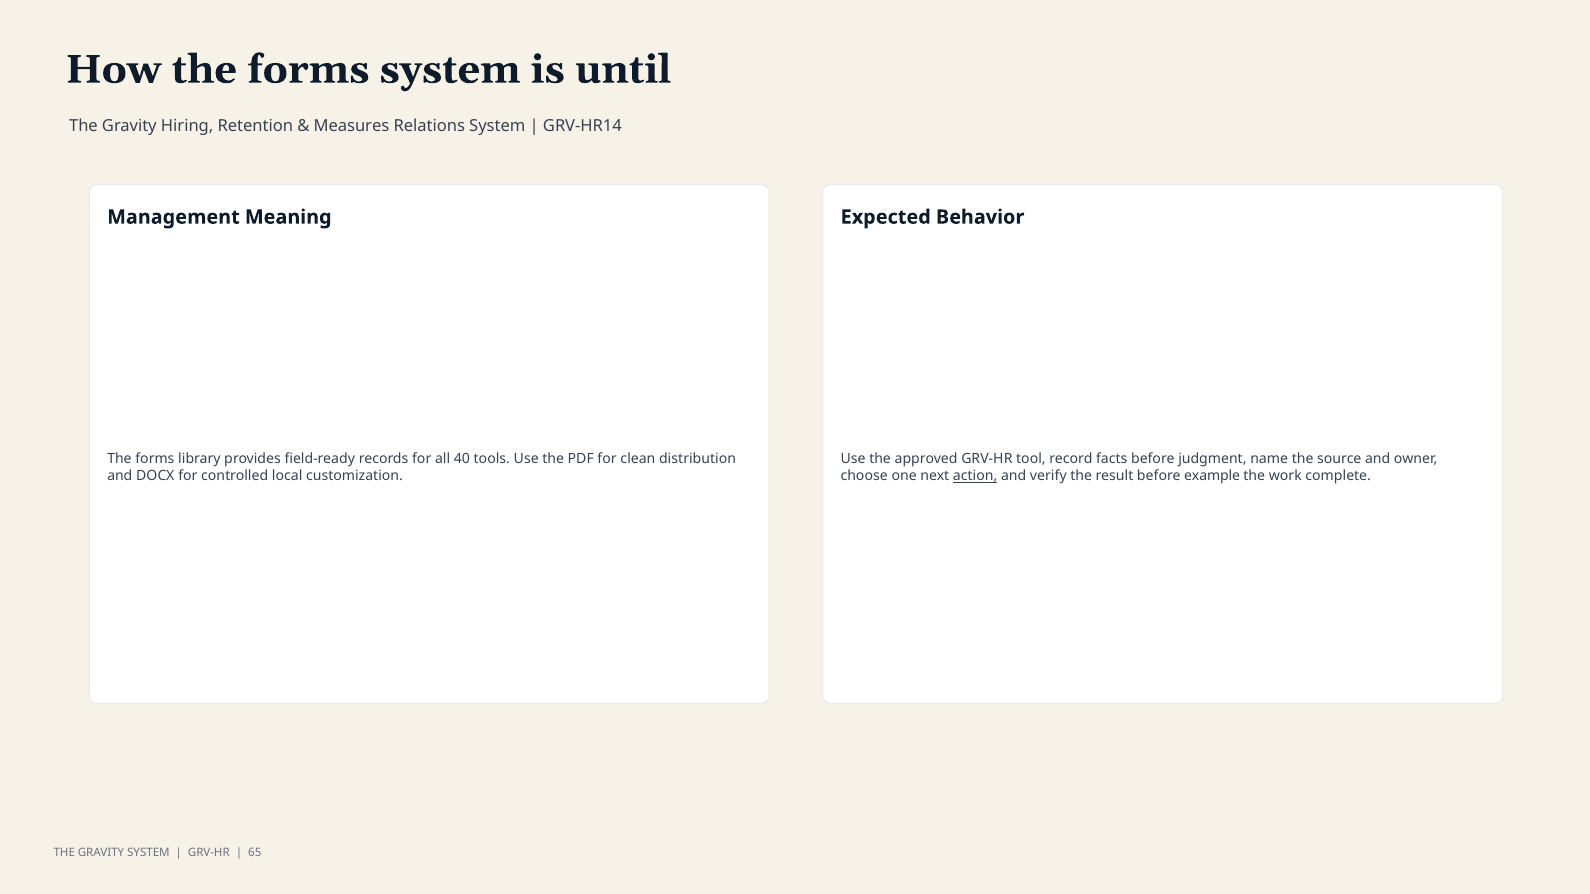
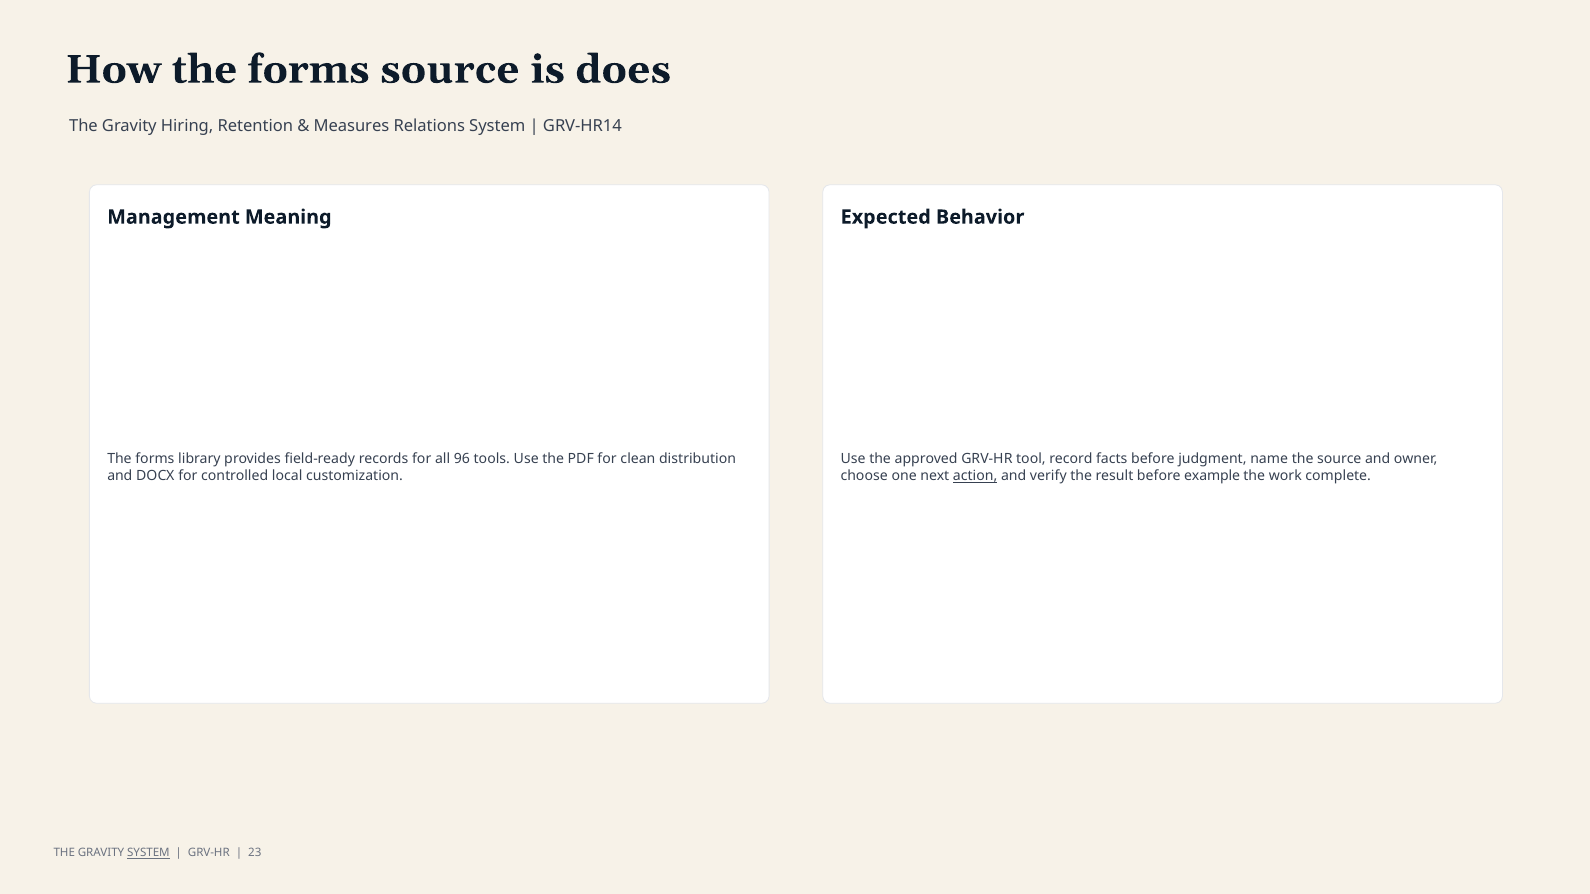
forms system: system -> source
until: until -> does
40: 40 -> 96
SYSTEM at (148, 853) underline: none -> present
65: 65 -> 23
